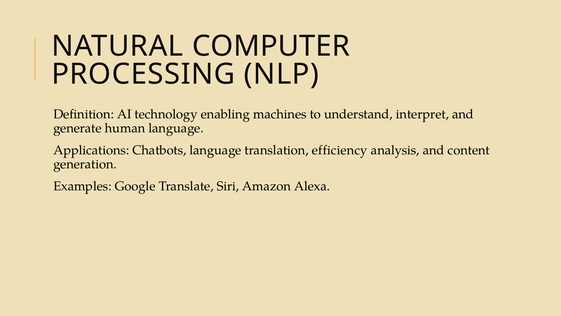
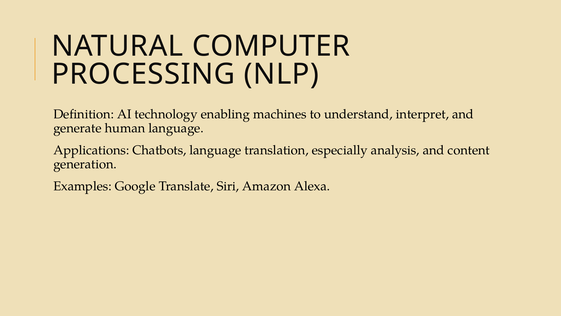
efficiency: efficiency -> especially
